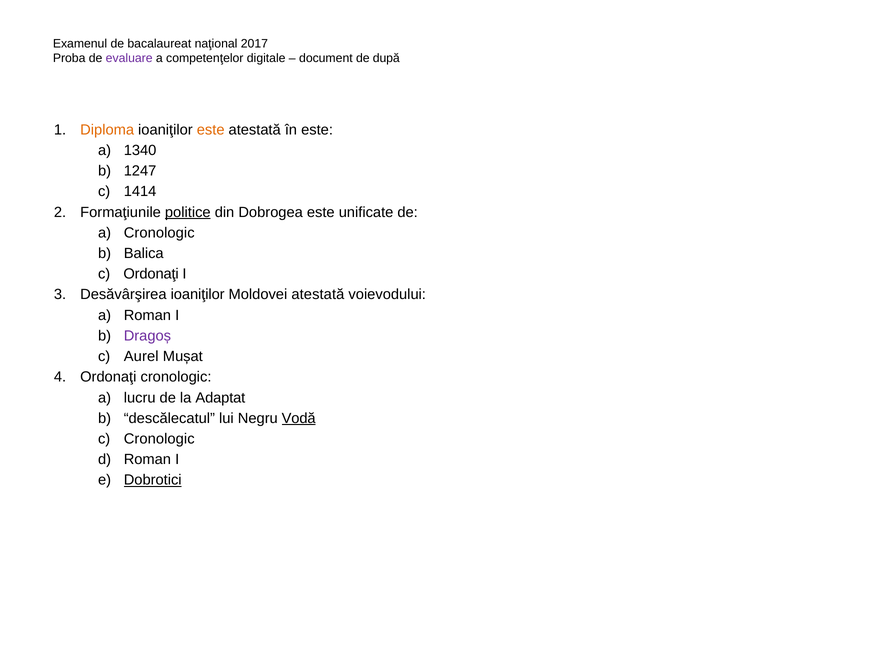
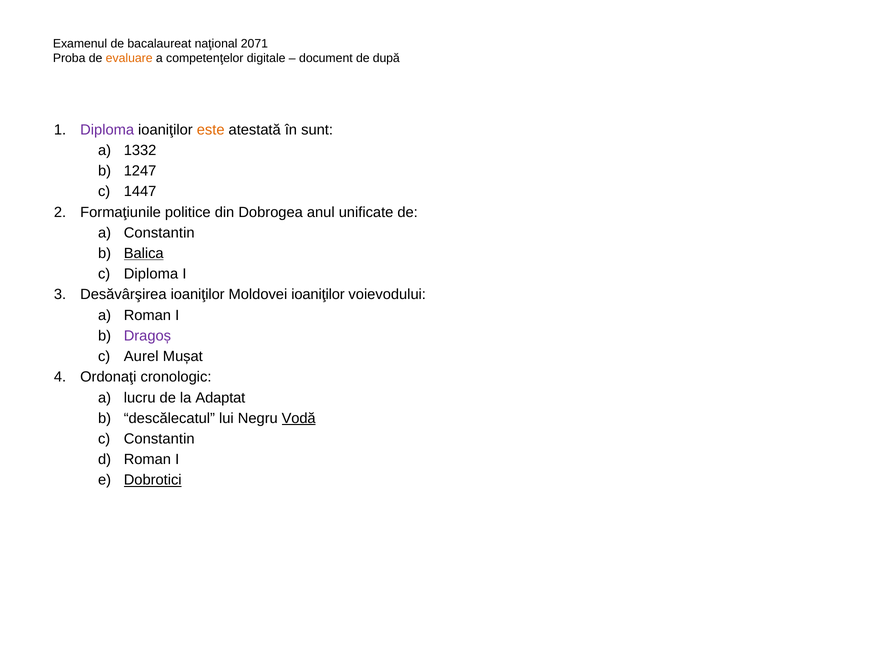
2017: 2017 -> 2071
evaluare colour: purple -> orange
Diploma at (107, 130) colour: orange -> purple
în este: este -> sunt
1340: 1340 -> 1332
1414: 1414 -> 1447
politice underline: present -> none
Dobrogea este: este -> anul
a Cronologic: Cronologic -> Constantin
Balica underline: none -> present
Ordonaţi at (151, 274): Ordonaţi -> Diploma
Moldovei atestată: atestată -> ioaniţilor
Cronologic at (159, 439): Cronologic -> Constantin
